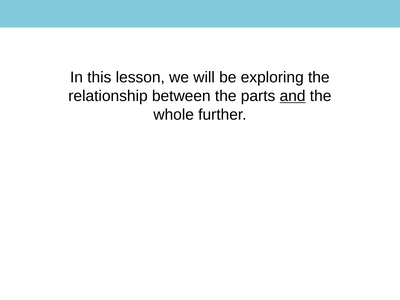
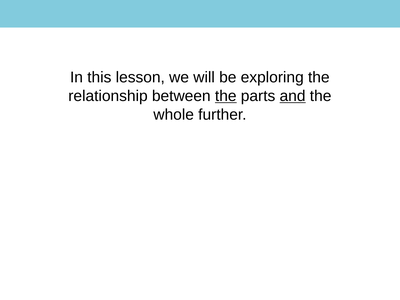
the at (226, 96) underline: none -> present
